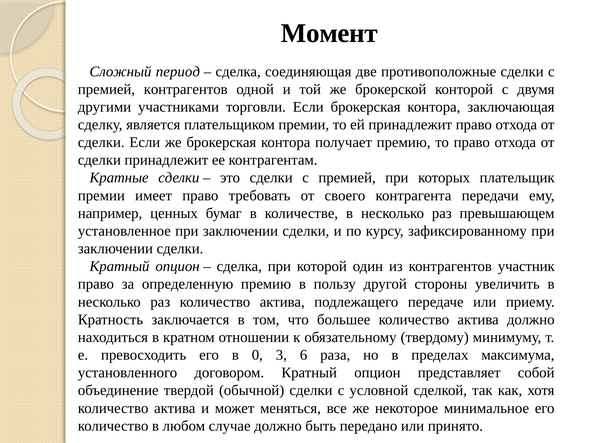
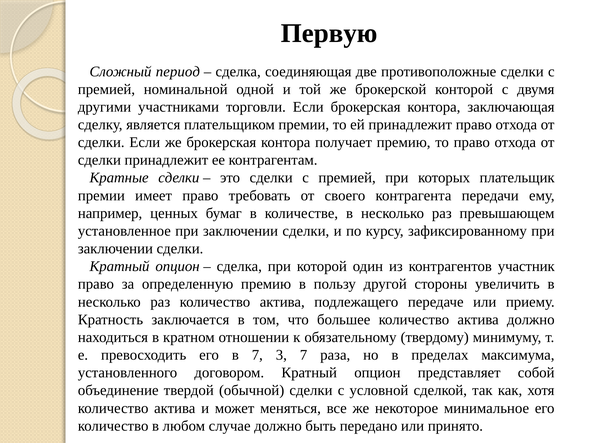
Момент: Момент -> Первую
премией контрагентов: контрагентов -> номинальной
в 0: 0 -> 7
3 6: 6 -> 7
